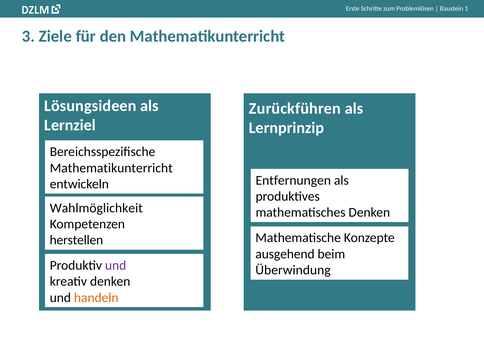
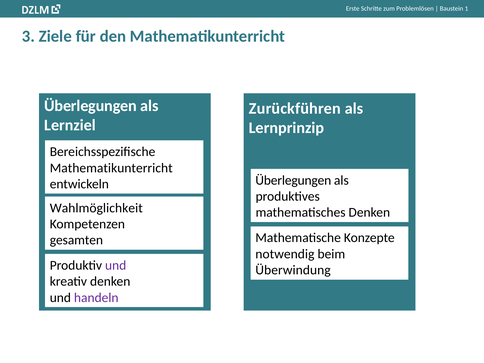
Lösungsideen at (90, 106): Lösungsideen -> Überlegungen
Entfernungen at (293, 180): Entfernungen -> Überlegungen
herstellen: herstellen -> gesamten
ausgehend: ausgehend -> notwendig
handeln colour: orange -> purple
